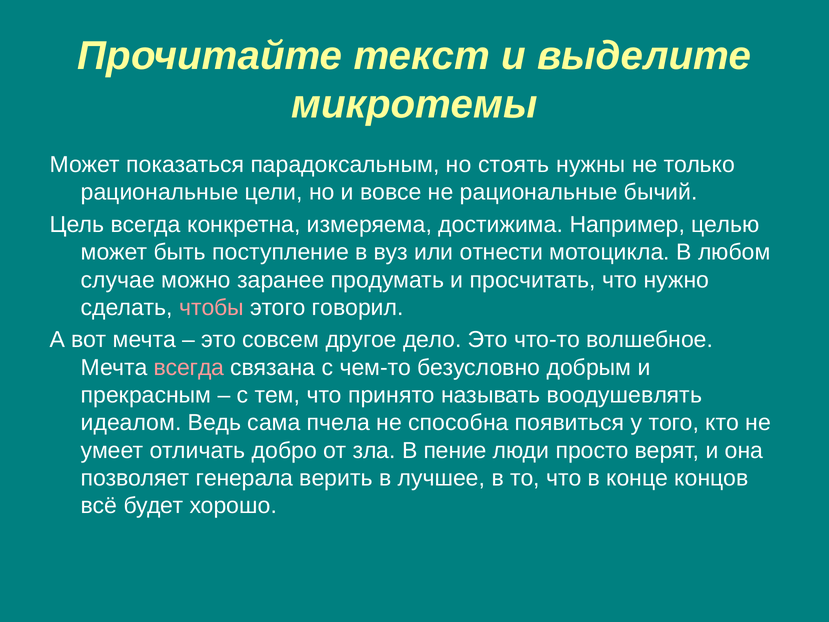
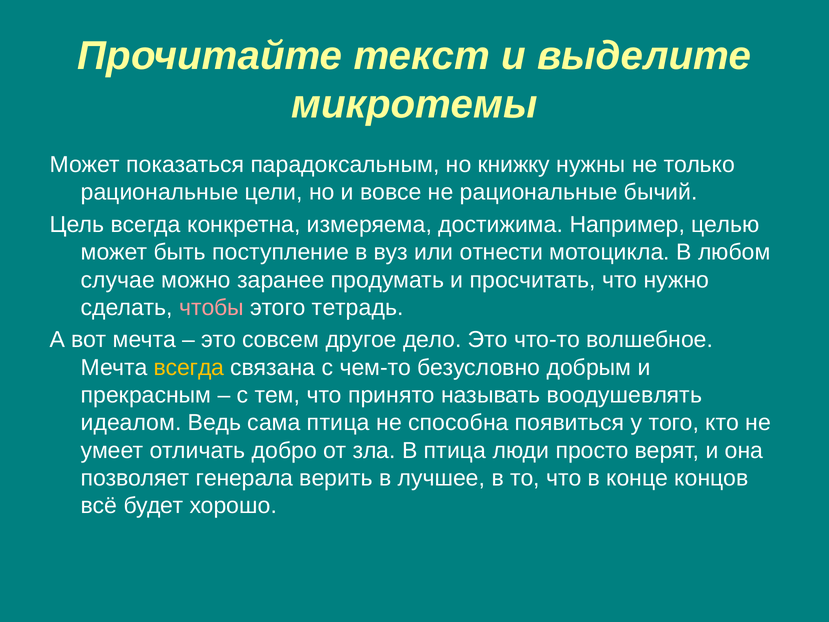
стоять: стоять -> книжку
говорил: говорил -> тетрадь
всегда at (189, 367) colour: pink -> yellow
сама пчела: пчела -> птица
В пение: пение -> птица
